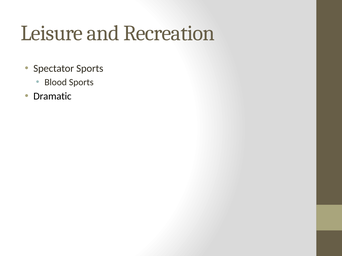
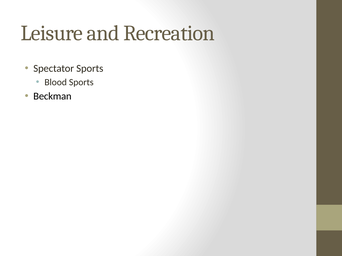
Dramatic: Dramatic -> Beckman
